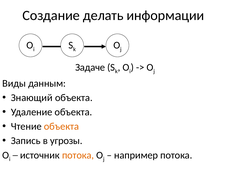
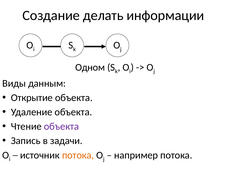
Задаче: Задаче -> Одном
Знающий: Знающий -> Открытие
объекта at (61, 126) colour: orange -> purple
угрозы: угрозы -> задачи
